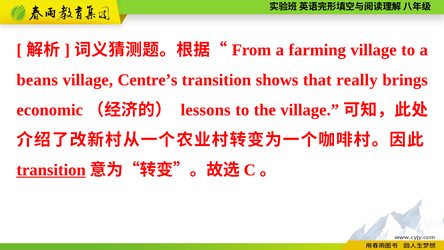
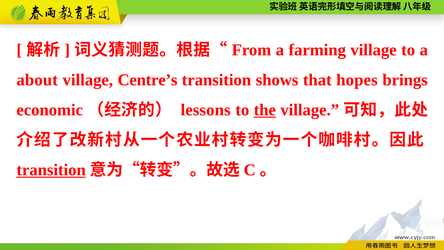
beans: beans -> about
really: really -> hopes
the underline: none -> present
